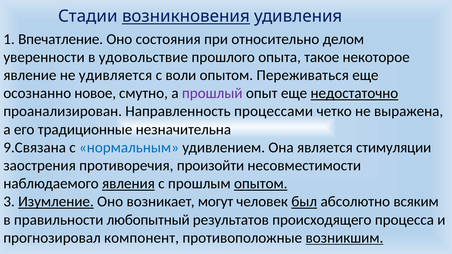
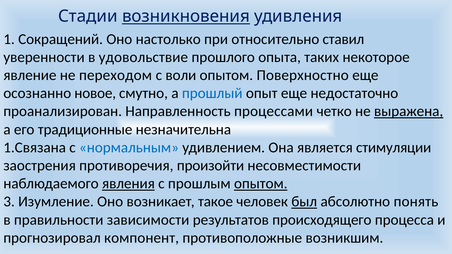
Впечатление: Впечатление -> Сокращений
состояния: состояния -> настолько
делом: делом -> ставил
такое: такое -> таких
удивляется: удивляется -> переходом
Переживаться: Переживаться -> Поверхностно
прошлый colour: purple -> blue
недостаточно underline: present -> none
выражена underline: none -> present
9.Связана: 9.Связана -> 1.Связана
Изумление underline: present -> none
могут: могут -> такое
всяким: всяким -> понять
любопытный: любопытный -> зависимости
возникшим underline: present -> none
